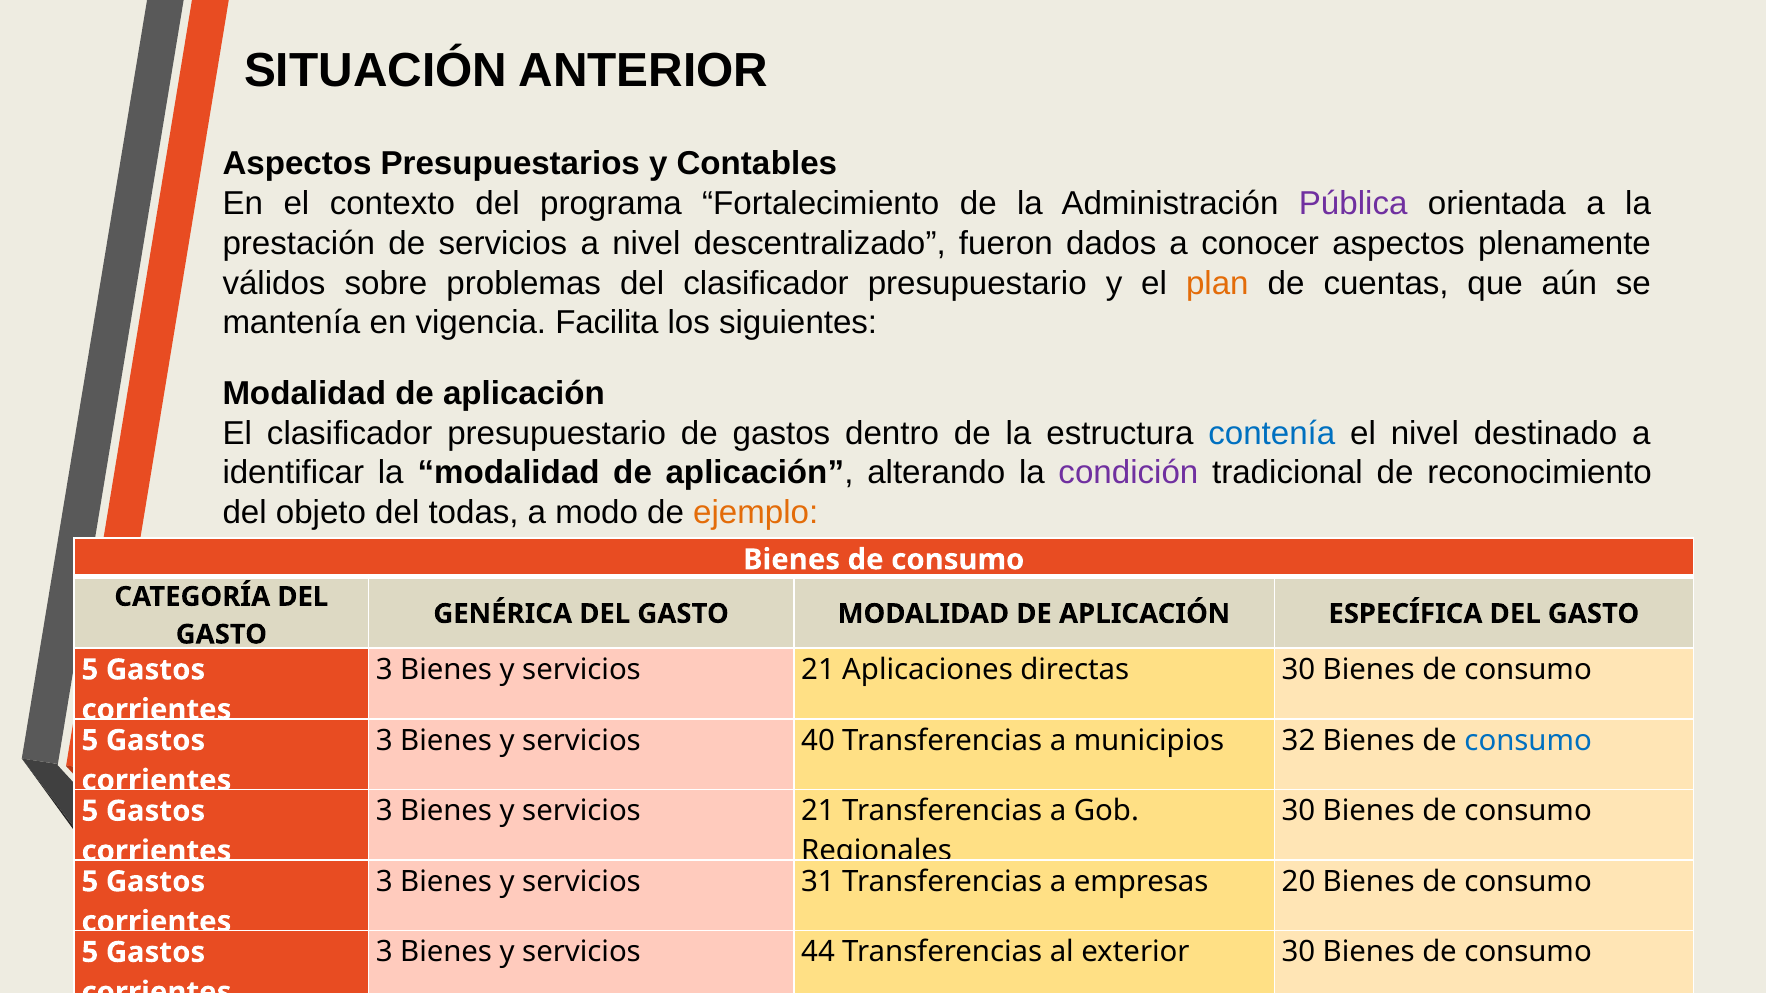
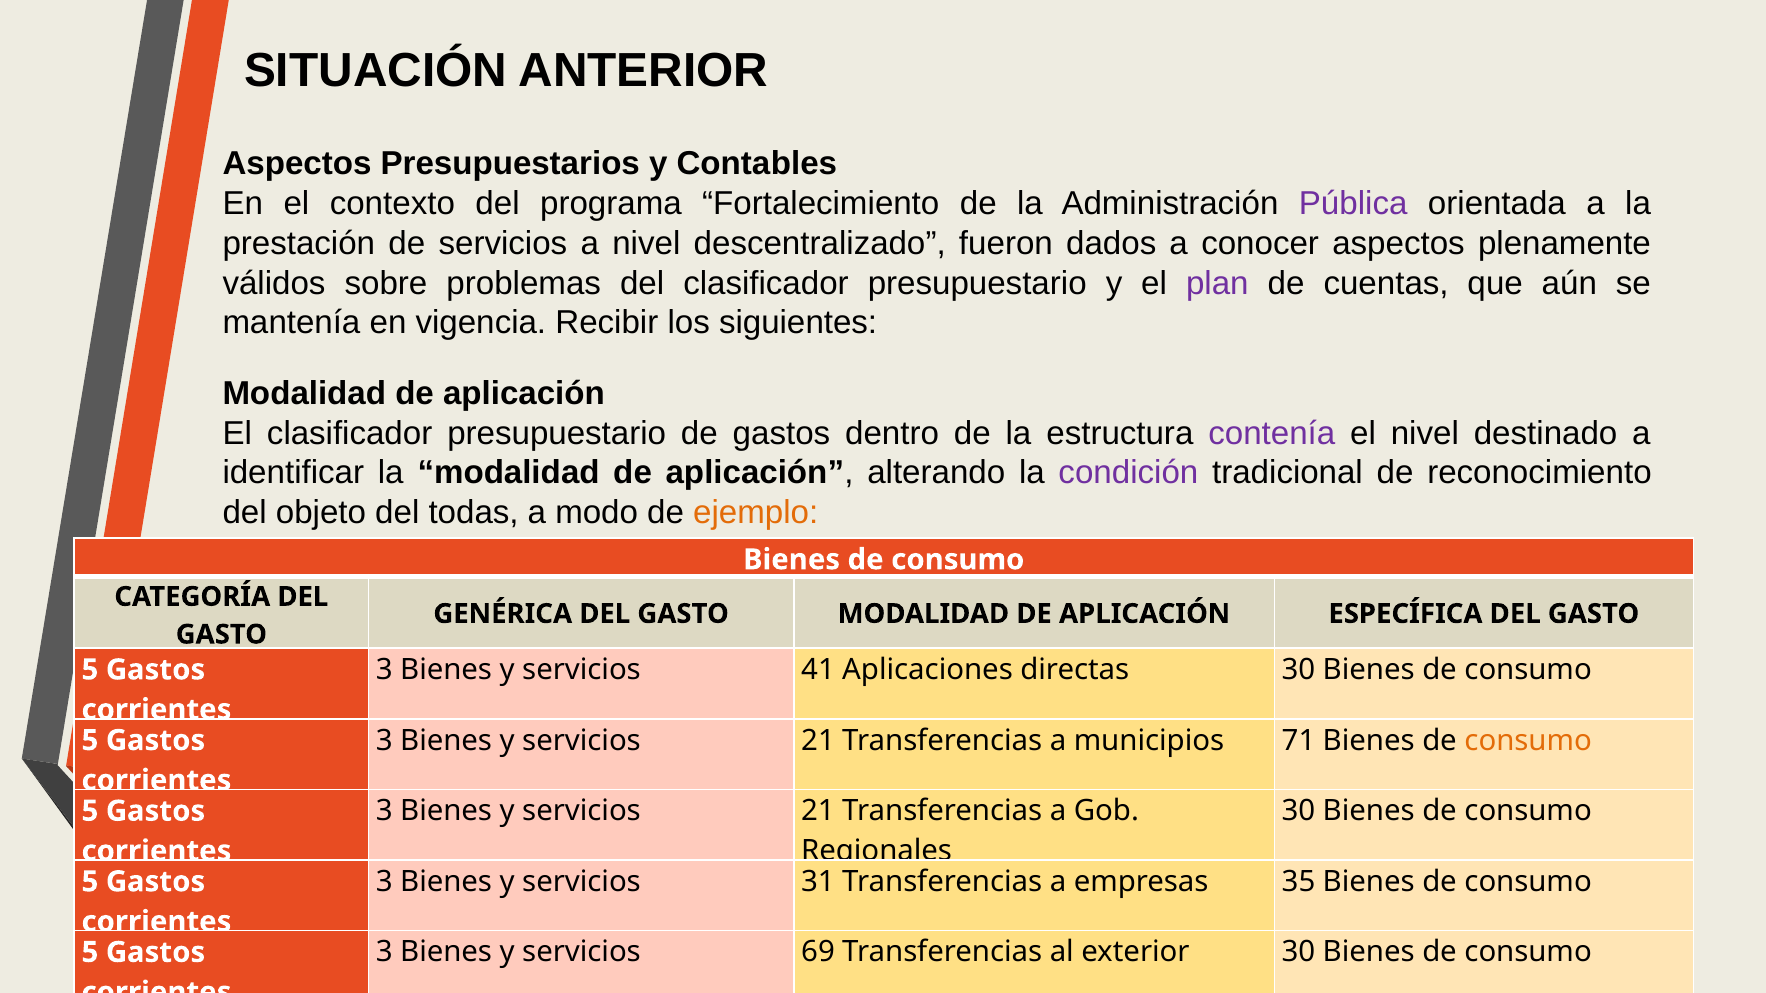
plan colour: orange -> purple
Facilita: Facilita -> Recibir
contenía colour: blue -> purple
21 at (818, 670): 21 -> 41
40 at (818, 741): 40 -> 21
32: 32 -> 71
consumo at (1528, 741) colour: blue -> orange
20: 20 -> 35
44: 44 -> 69
